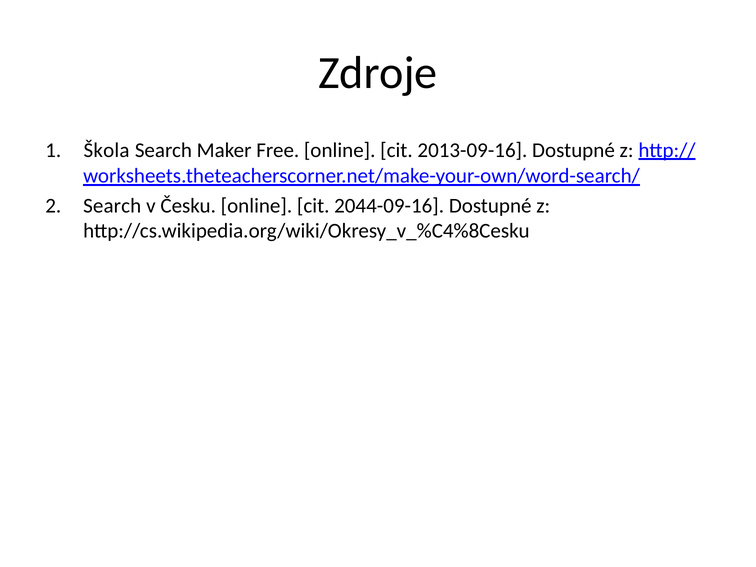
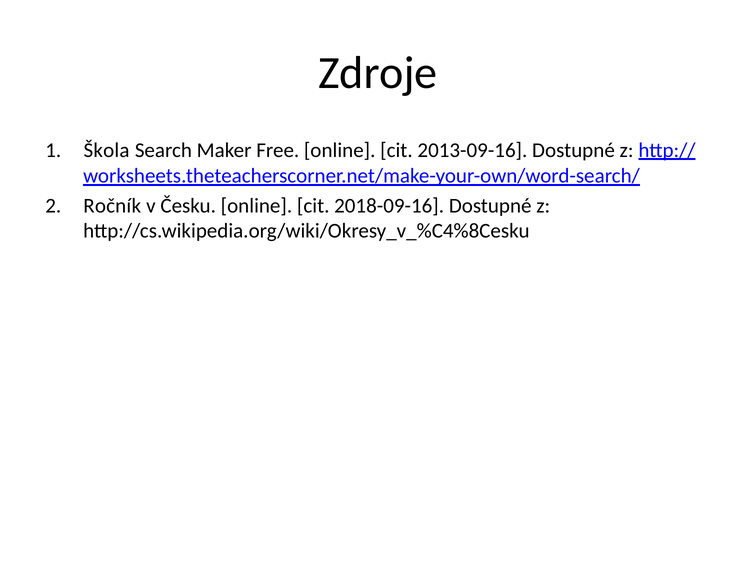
Search at (112, 206): Search -> Ročník
2044-09-16: 2044-09-16 -> 2018-09-16
